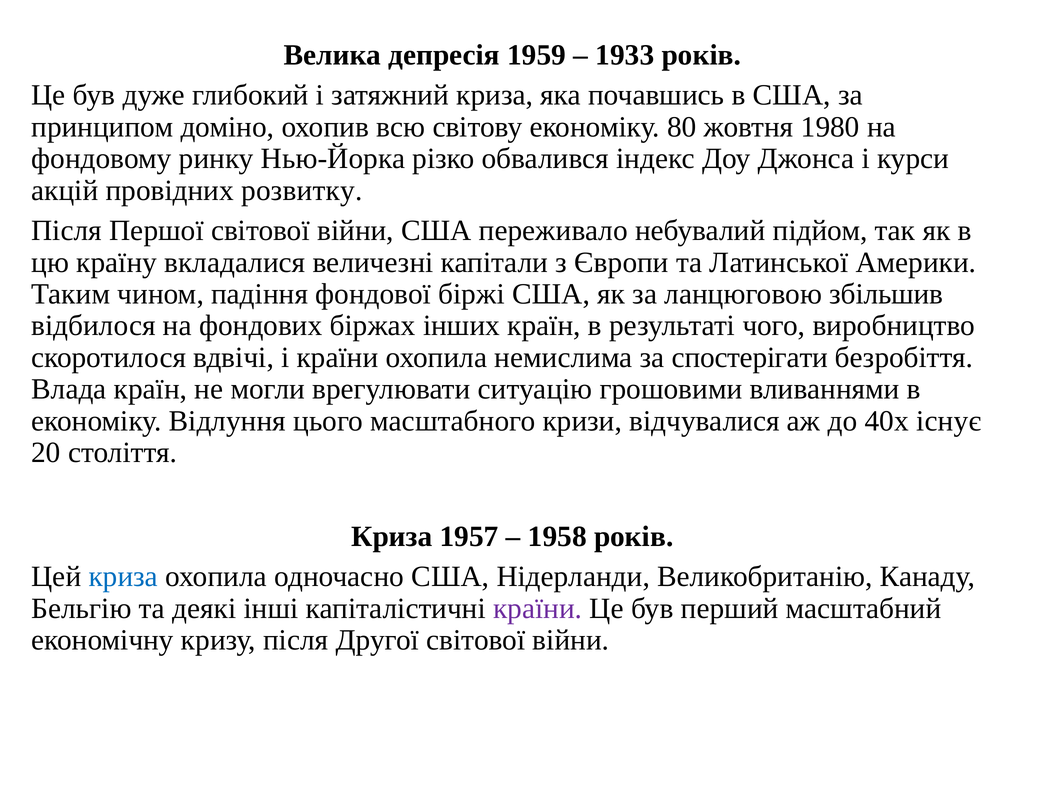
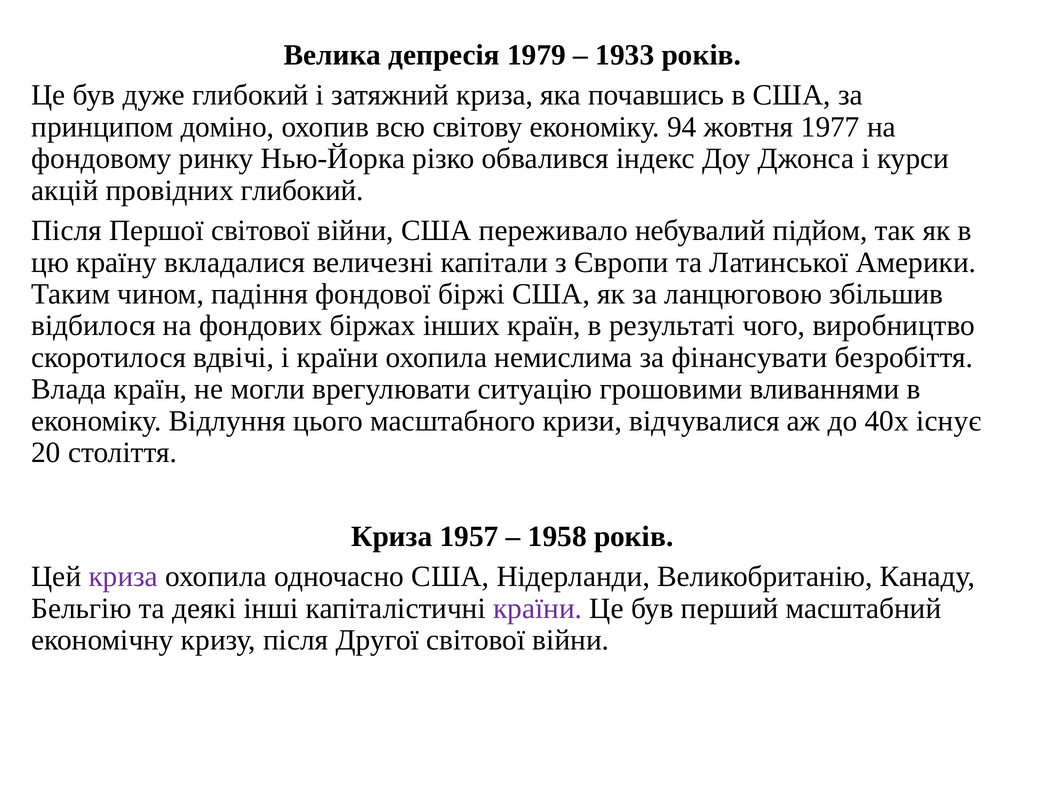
1959: 1959 -> 1979
80: 80 -> 94
1980: 1980 -> 1977
провідних розвитку: розвитку -> глибокий
спостерігати: спостерігати -> фінансувати
криза at (123, 577) colour: blue -> purple
